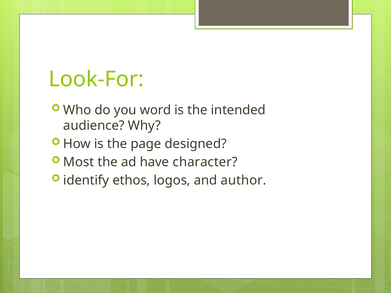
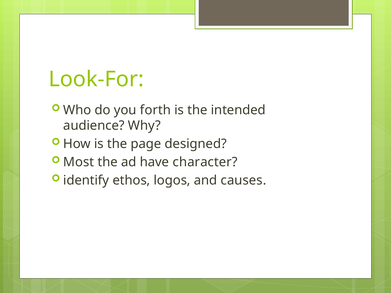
word: word -> forth
author: author -> causes
